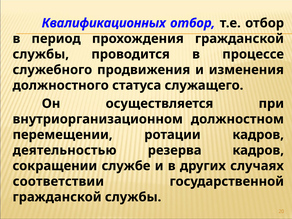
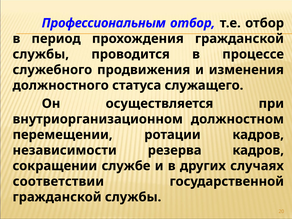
Квалификационных: Квалификационных -> Профессиональным
деятельностью: деятельностью -> независимости
